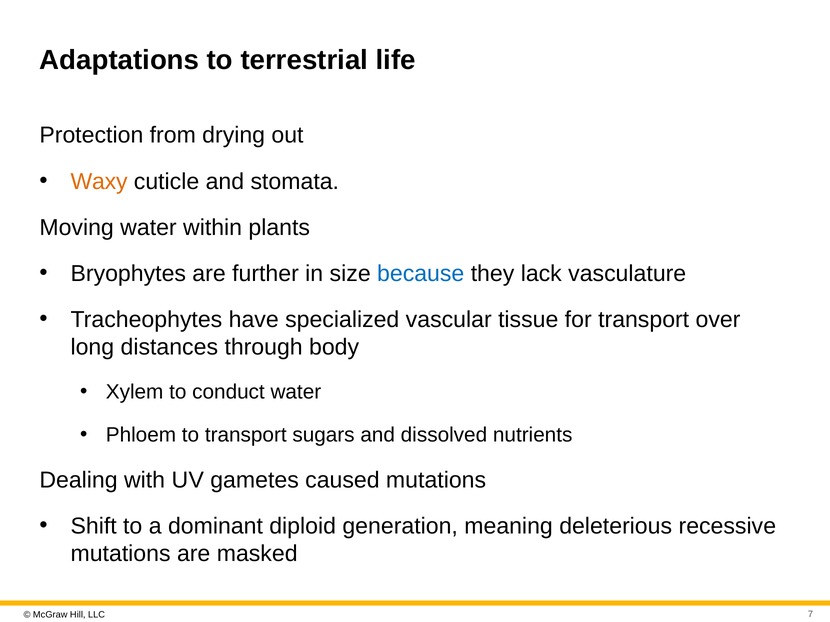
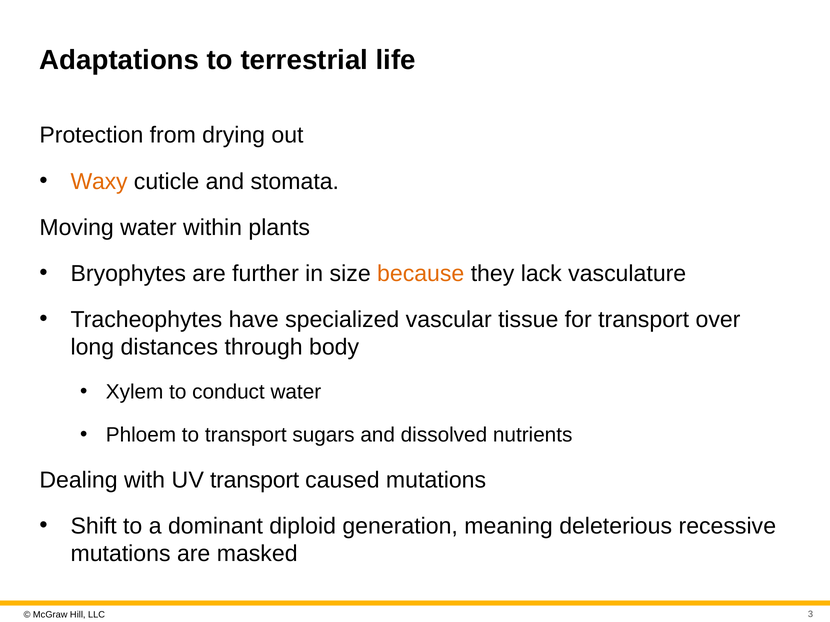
because colour: blue -> orange
V gametes: gametes -> transport
7: 7 -> 3
